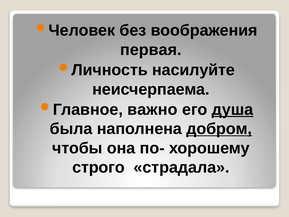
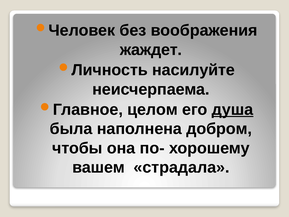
первая: первая -> жаждет
важно: важно -> целом
добром underline: present -> none
строго: строго -> вашем
